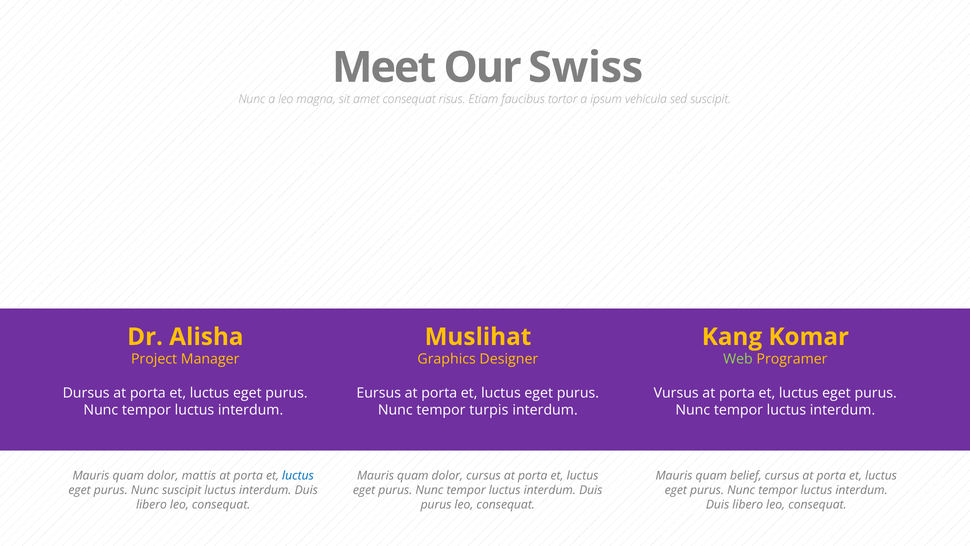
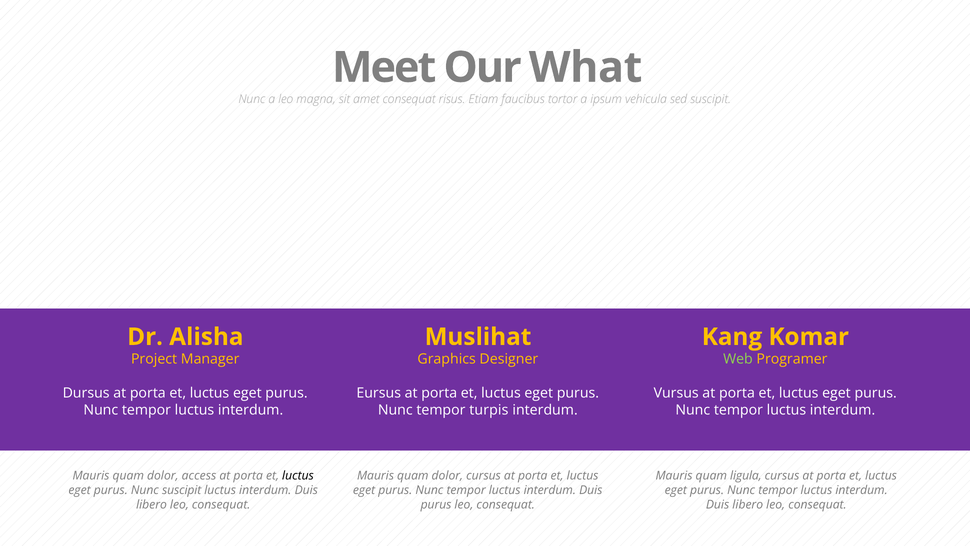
Swiss: Swiss -> What
mattis: mattis -> access
luctus at (298, 475) colour: blue -> black
belief: belief -> ligula
